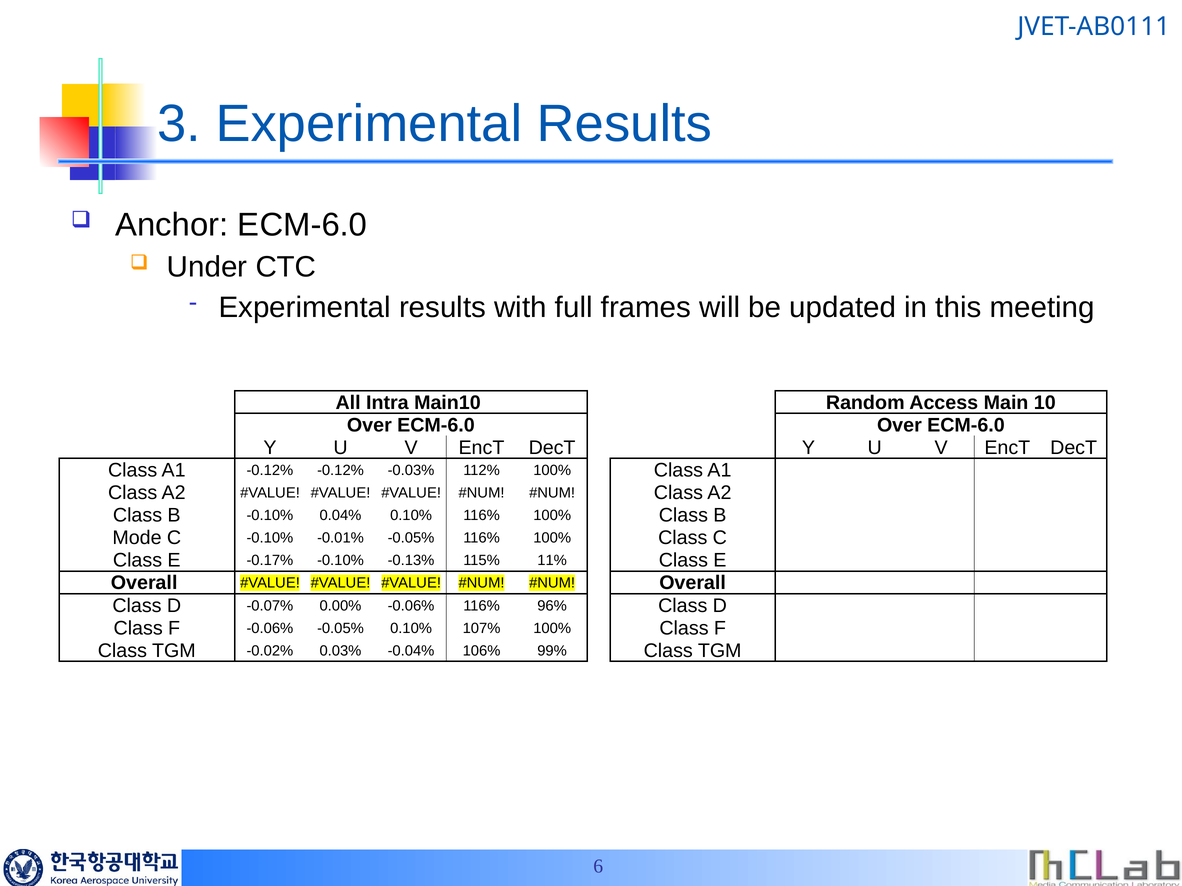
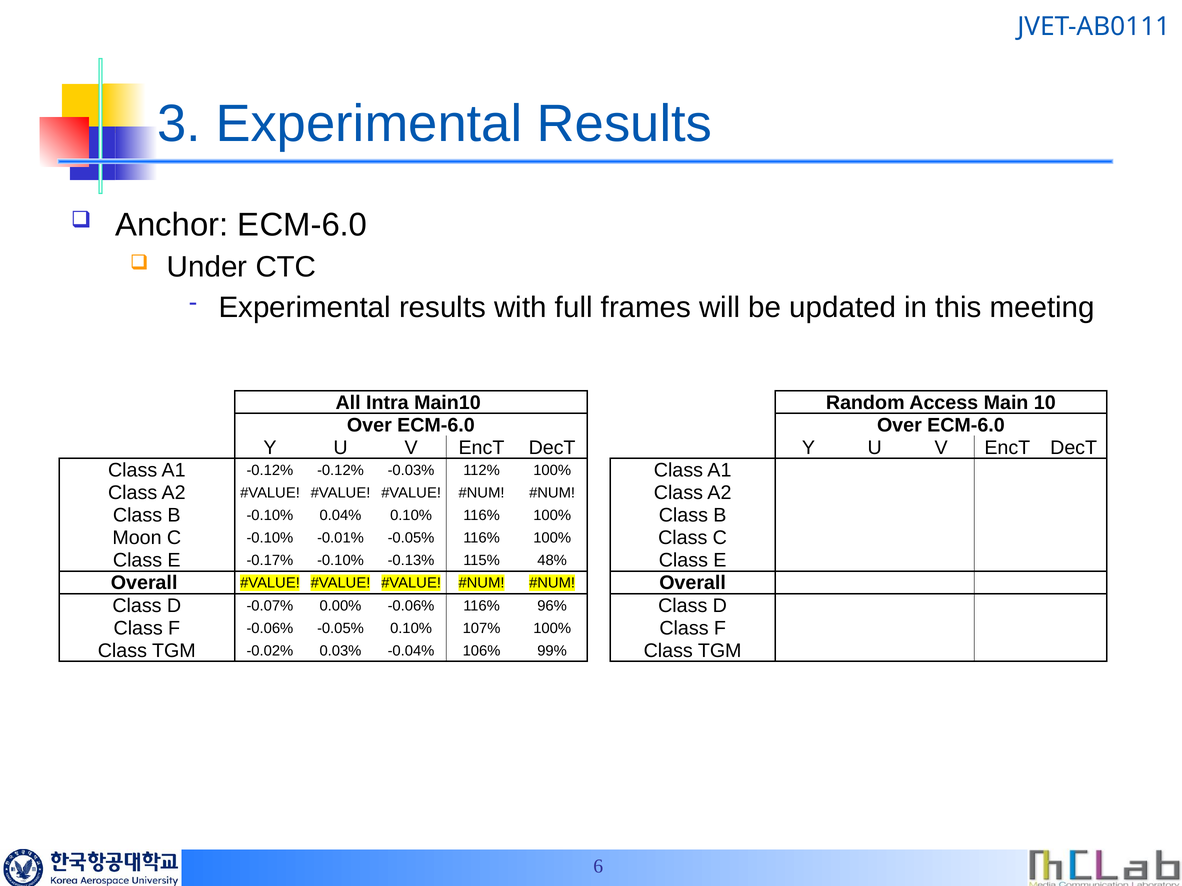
Mode: Mode -> Moon
11%: 11% -> 48%
